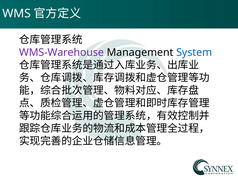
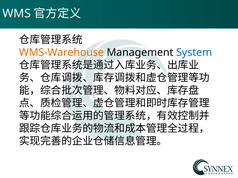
WMS-Warehouse colour: purple -> orange
